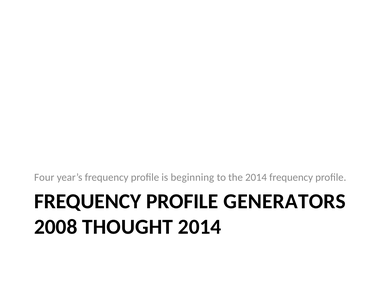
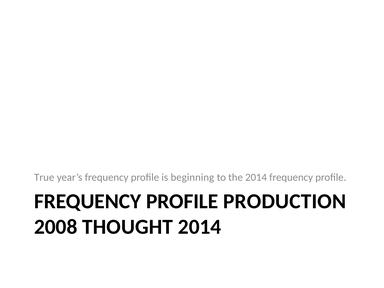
Four: Four -> True
GENERATORS: GENERATORS -> PRODUCTION
